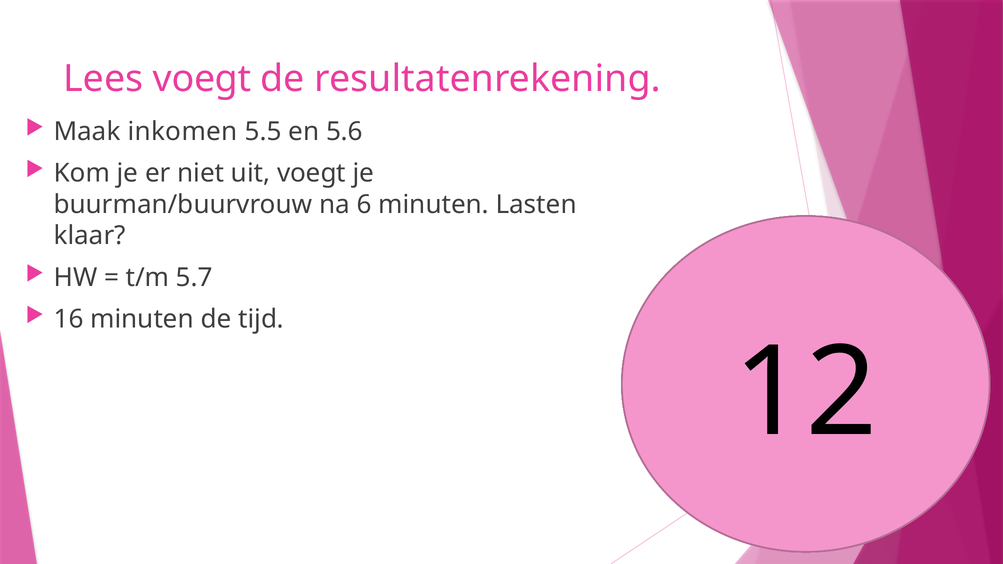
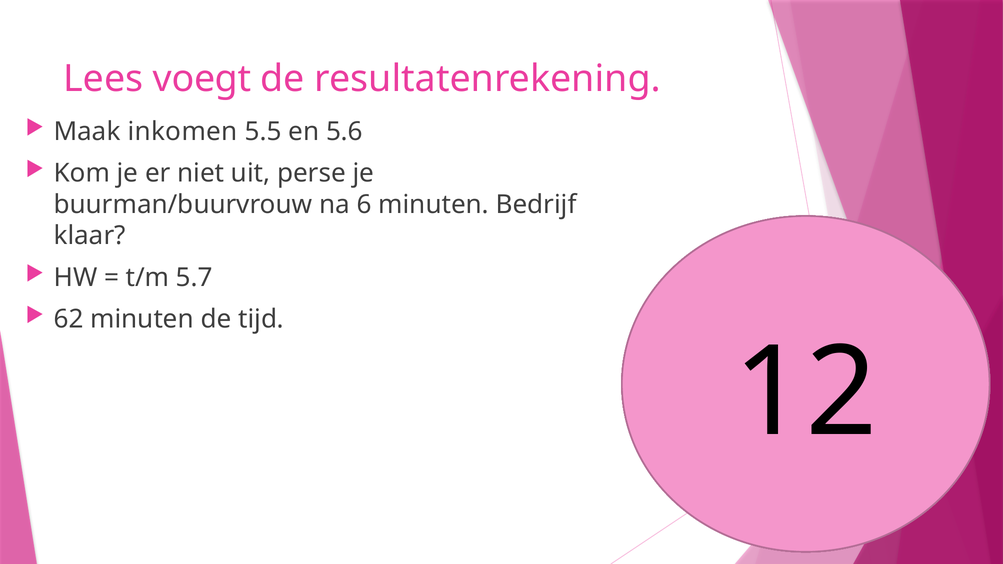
uit voegt: voegt -> perse
Lasten: Lasten -> Bedrijf
16: 16 -> 62
